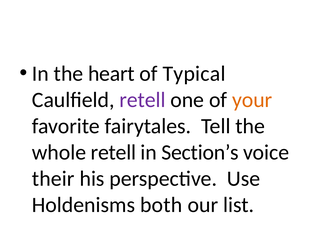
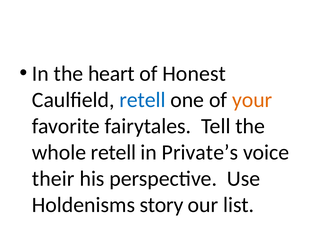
Typical: Typical -> Honest
retell at (142, 100) colour: purple -> blue
Section’s: Section’s -> Private’s
both: both -> story
